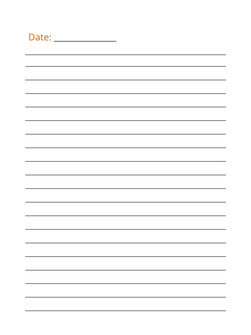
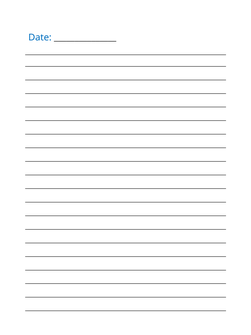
Date colour: orange -> blue
